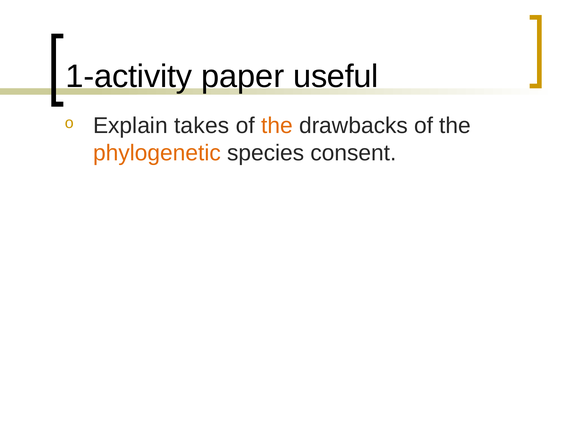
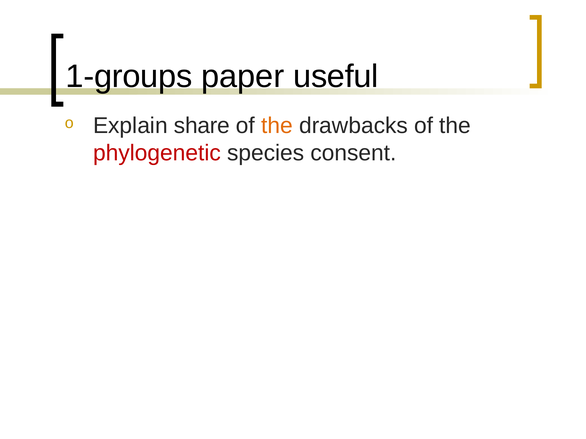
1-activity: 1-activity -> 1-groups
takes: takes -> share
phylogenetic colour: orange -> red
